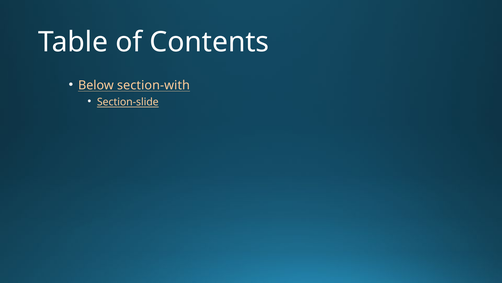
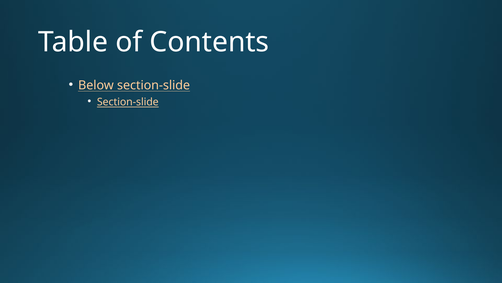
Below section-with: section-with -> section-slide
